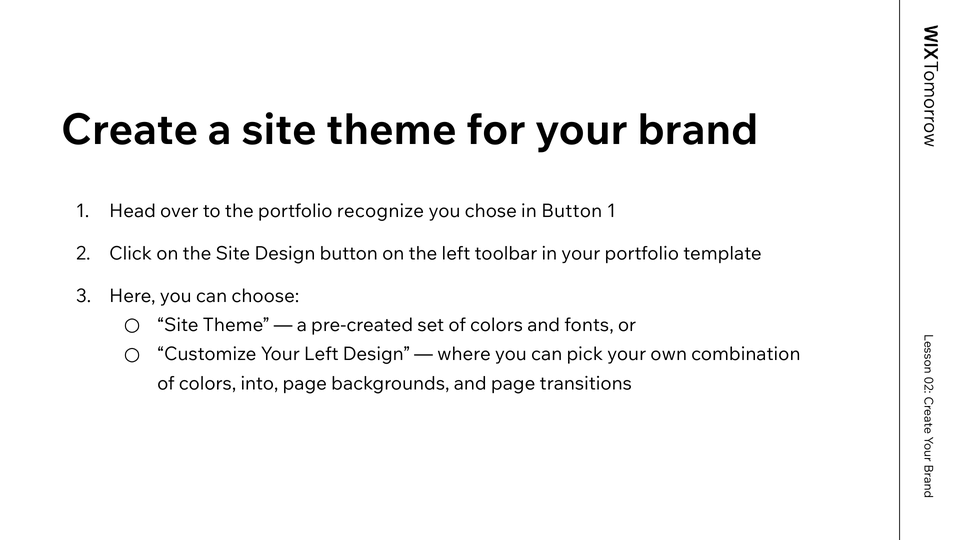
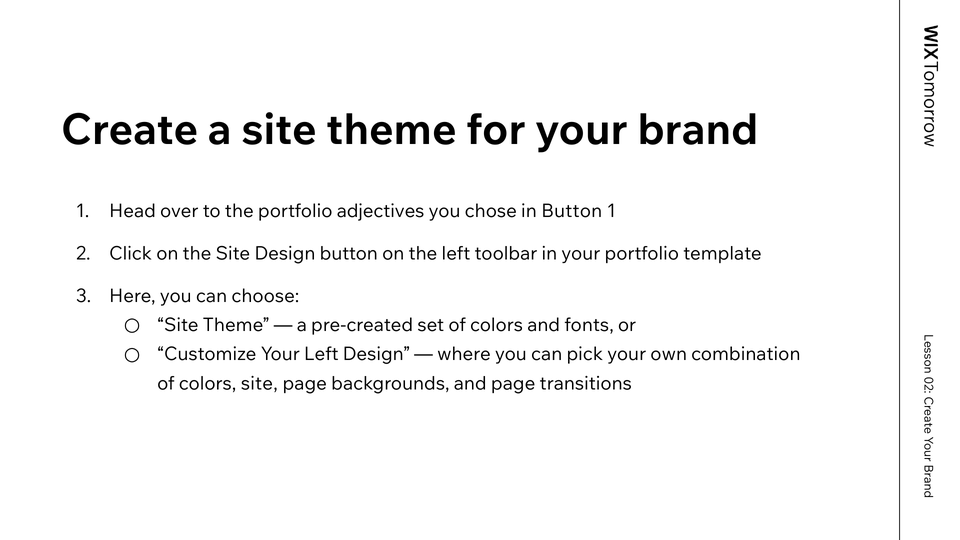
recognize: recognize -> adjectives
colors into: into -> site
